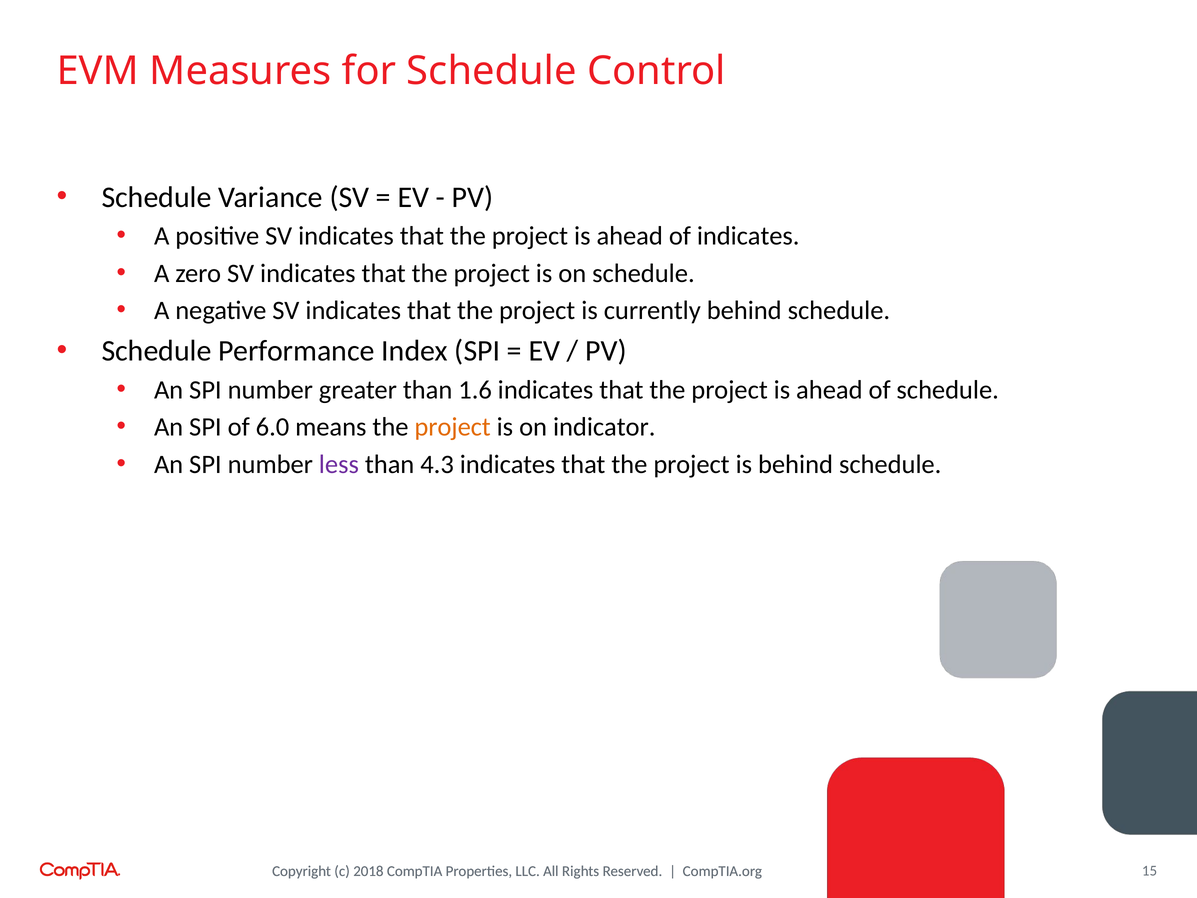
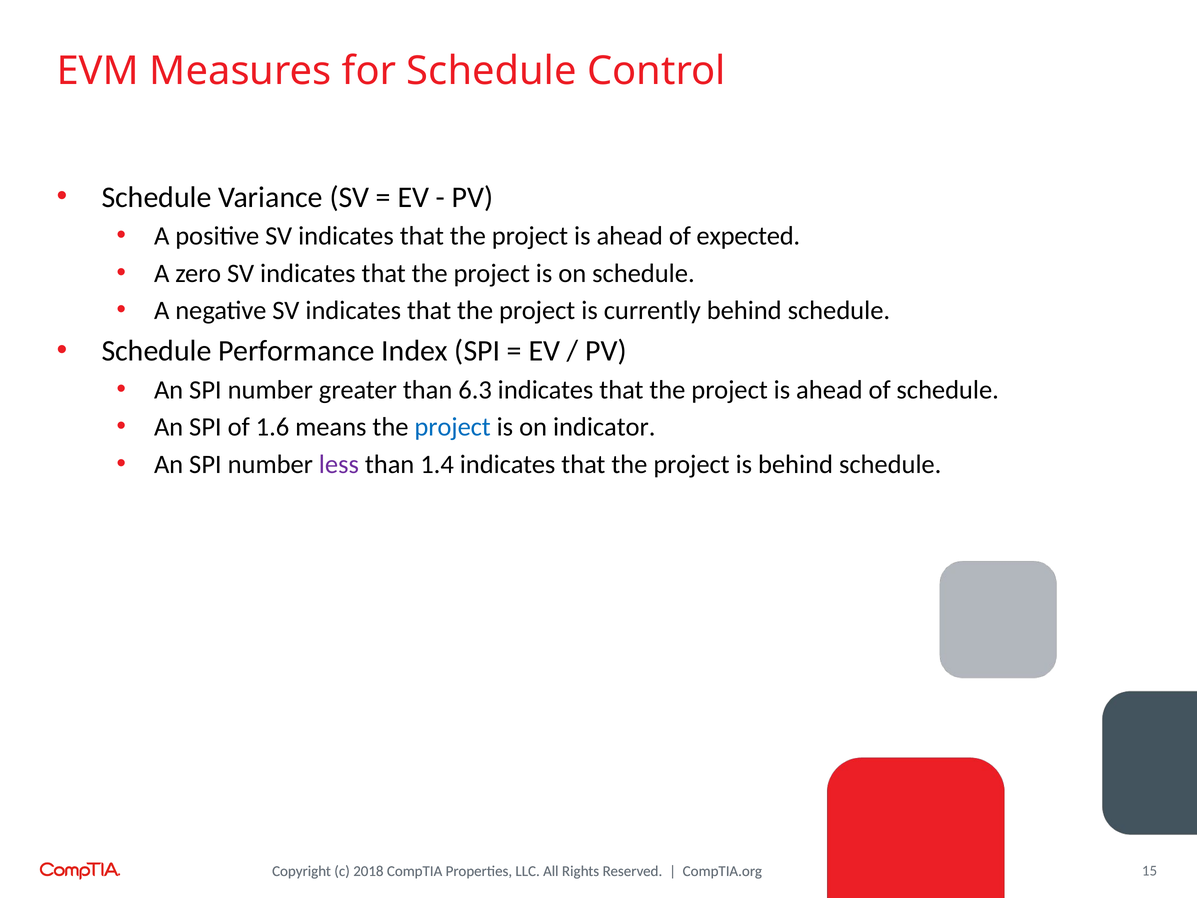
of indicates: indicates -> expected
1.6: 1.6 -> 6.3
6.0: 6.0 -> 1.6
project at (453, 427) colour: orange -> blue
4.3: 4.3 -> 1.4
